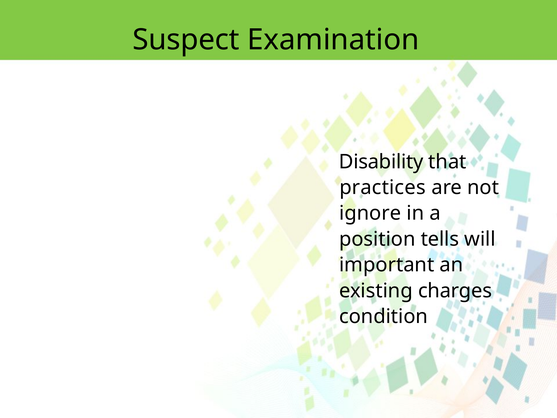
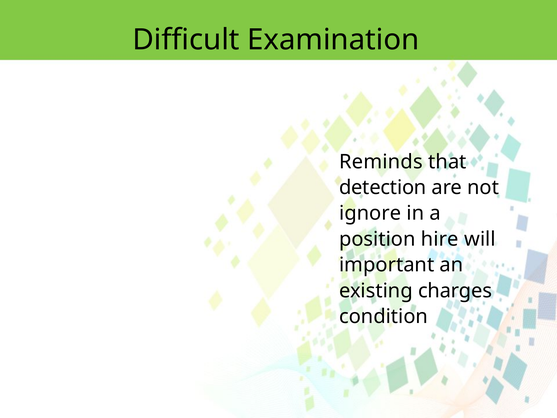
Suspect: Suspect -> Difficult
Disability: Disability -> Reminds
practices: practices -> detection
tells: tells -> hire
